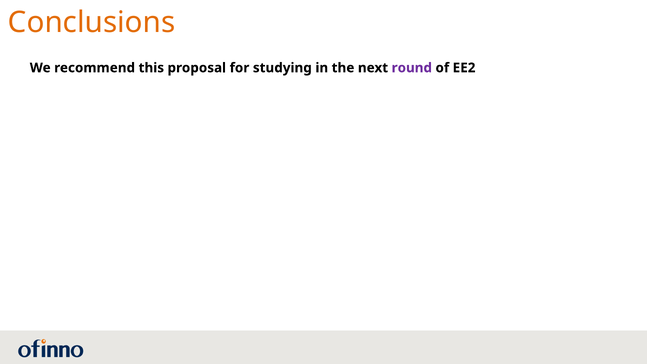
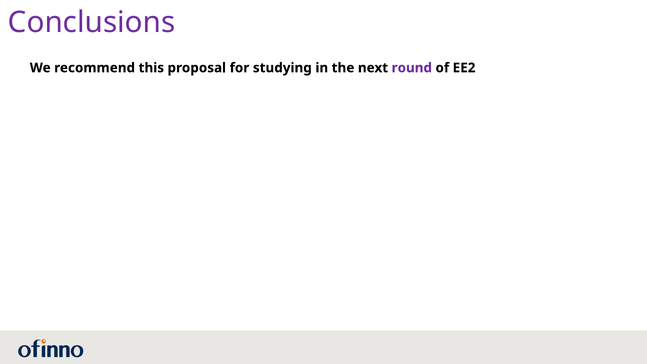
Conclusions colour: orange -> purple
